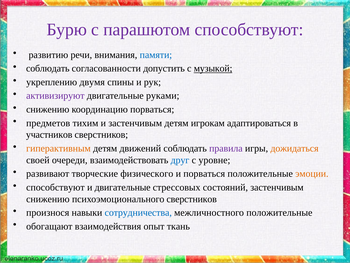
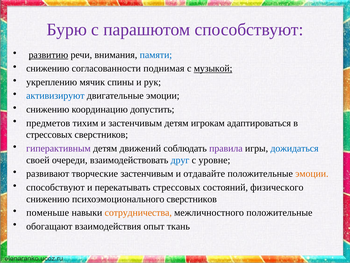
развитию underline: none -> present
соблюдать at (48, 68): соблюдать -> снижению
допустить: допустить -> поднимая
двумя: двумя -> мячик
активизируют colour: purple -> blue
двигательные руками: руками -> эмоции
координацию порваться: порваться -> допустить
участников at (49, 134): участников -> стрессовых
гиперактивным colour: orange -> purple
дожидаться colour: orange -> blue
творческие физического: физического -> застенчивым
и порваться: порваться -> отдавайте
и двигательные: двигательные -> перекатывать
состояний застенчивым: застенчивым -> физического
произнося: произнося -> поменьше
сотрудничества colour: blue -> orange
